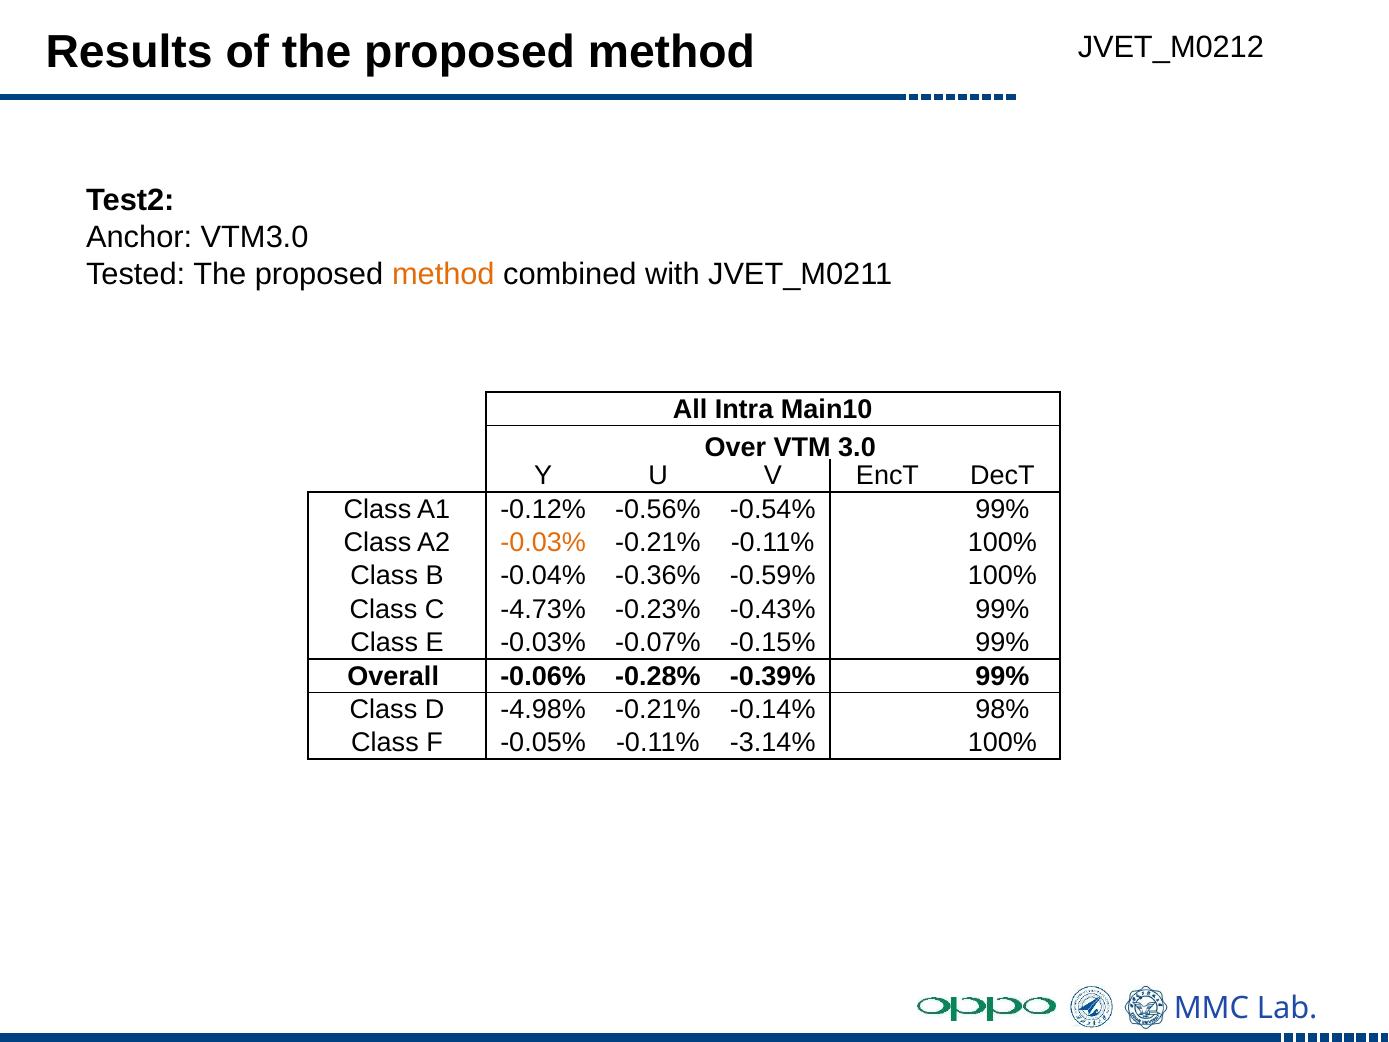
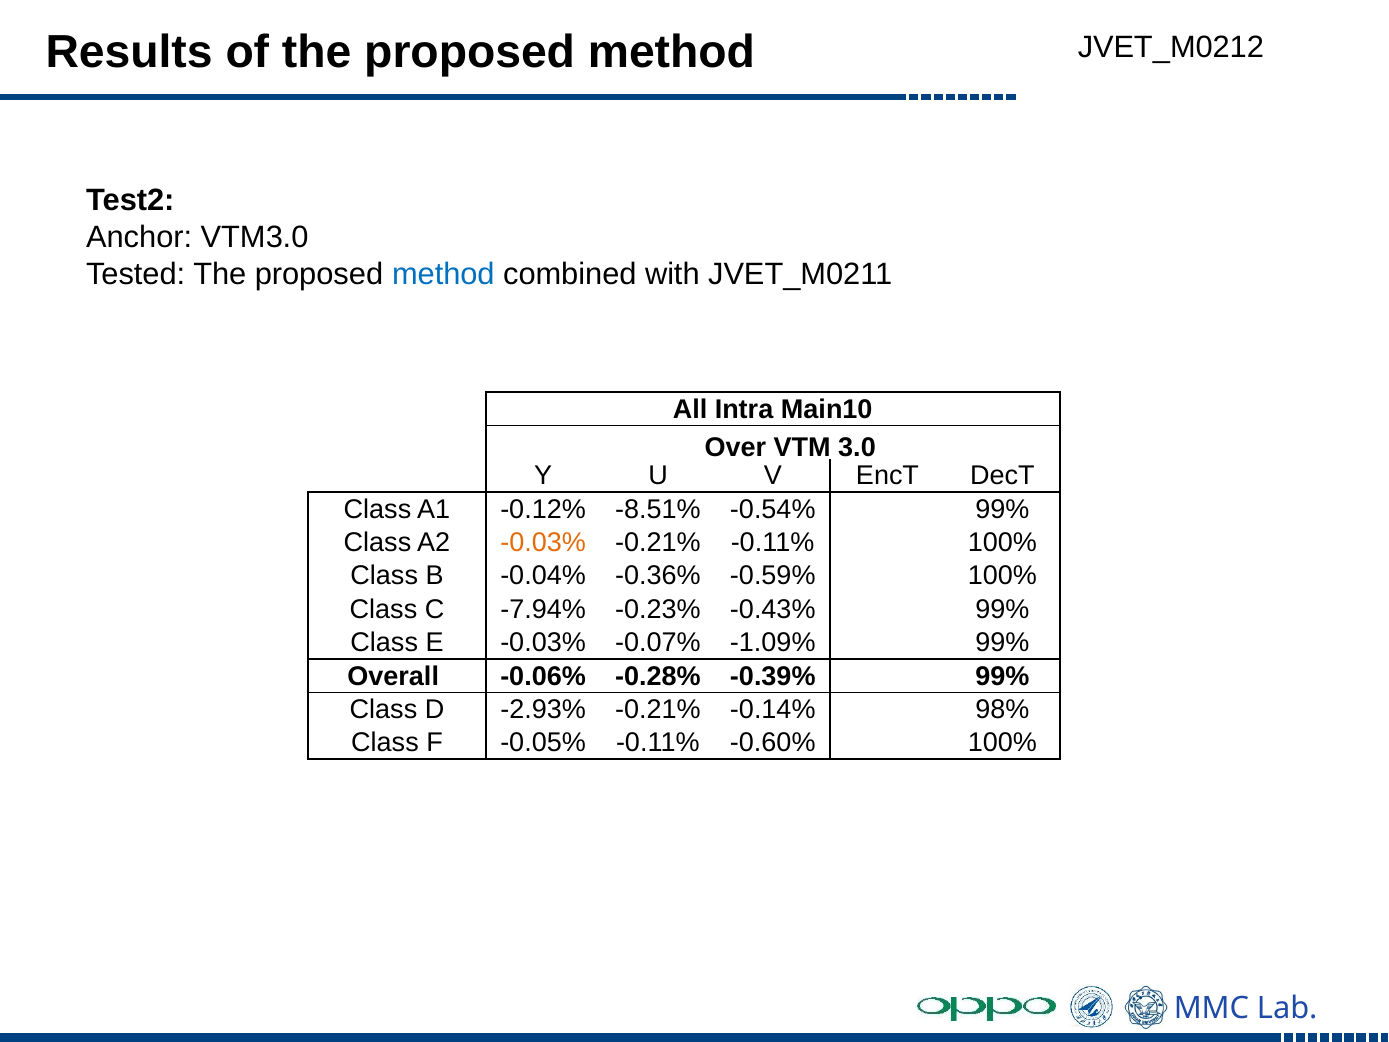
method at (443, 274) colour: orange -> blue
-0.56%: -0.56% -> -8.51%
-4.73%: -4.73% -> -7.94%
-0.15%: -0.15% -> -1.09%
-4.98%: -4.98% -> -2.93%
-3.14%: -3.14% -> -0.60%
